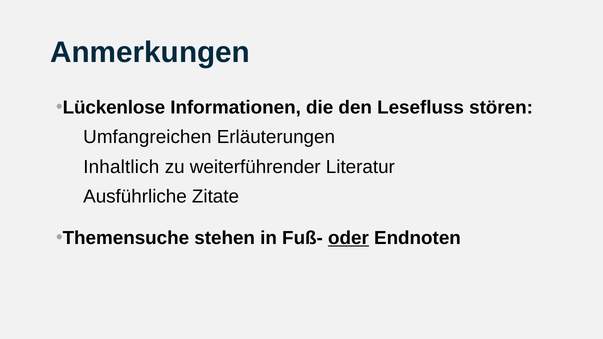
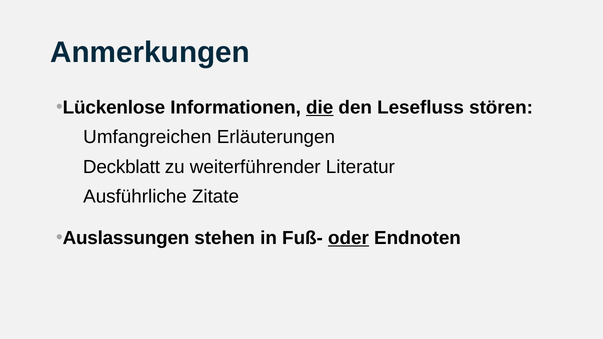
die underline: none -> present
Inhaltlich: Inhaltlich -> Deckblatt
Themensuche: Themensuche -> Auslassungen
